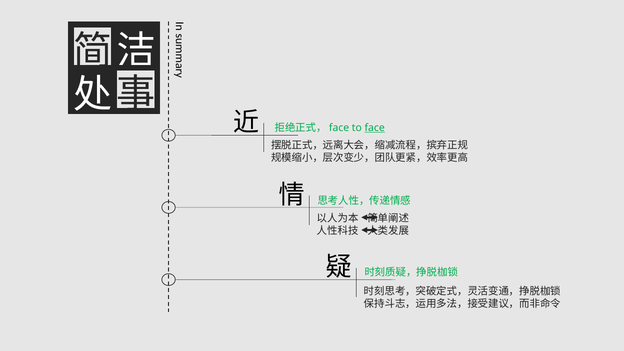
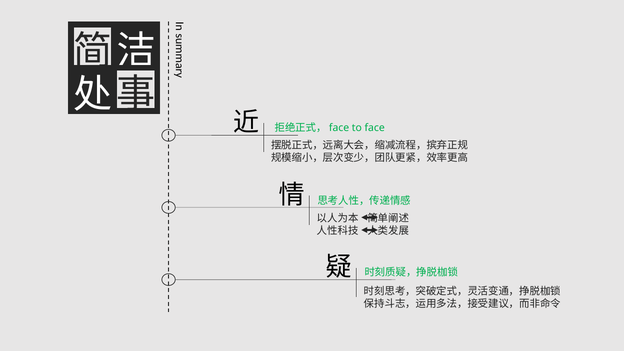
face underline: present -> none
